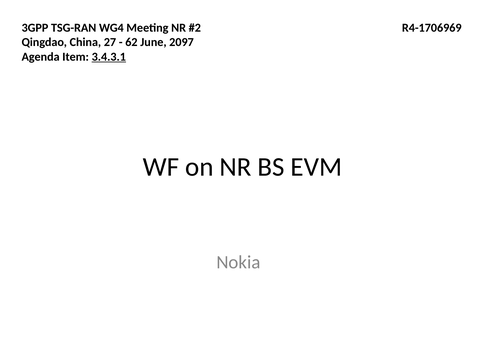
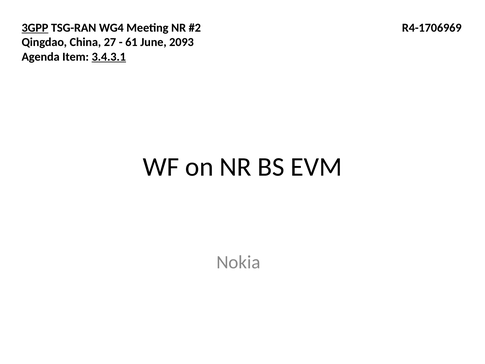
3GPP underline: none -> present
62: 62 -> 61
2097: 2097 -> 2093
